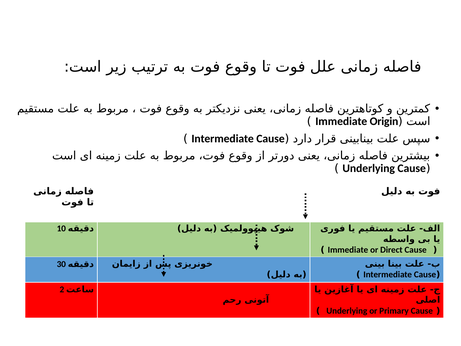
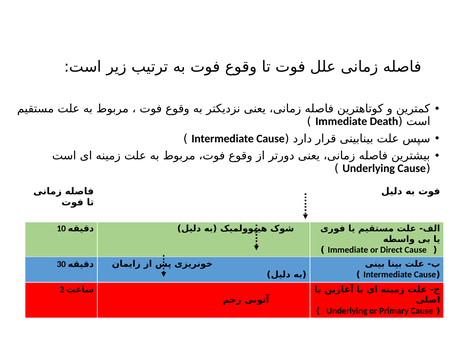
Origin: Origin -> Death
